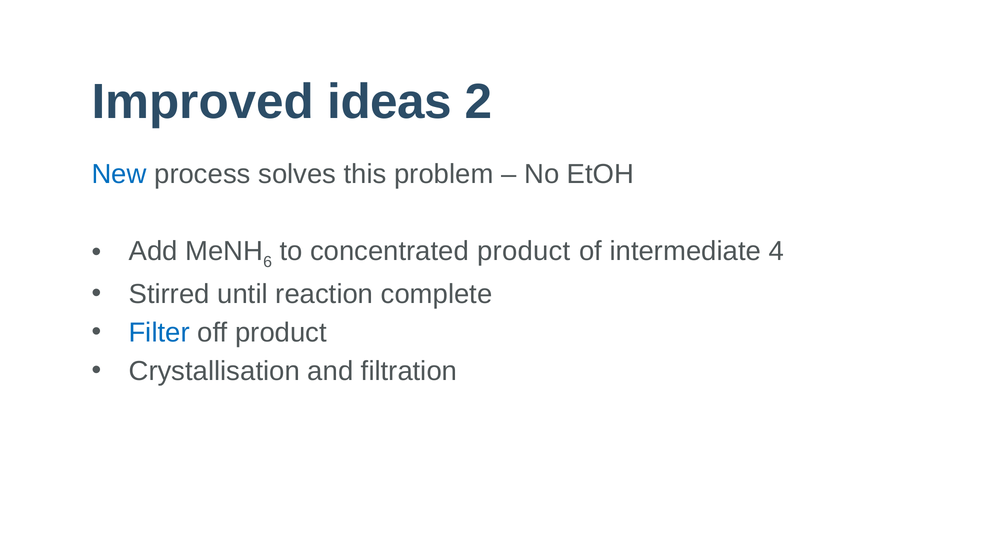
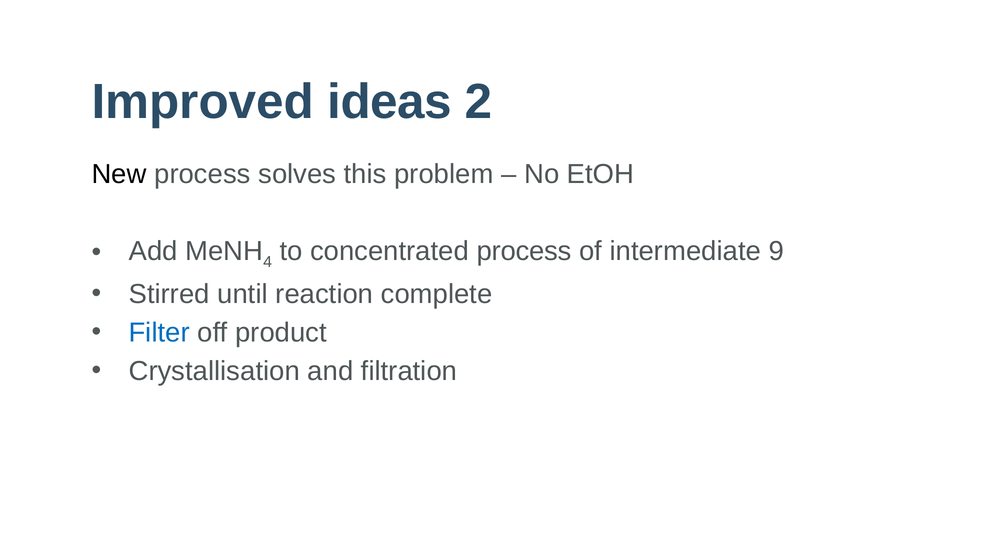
New colour: blue -> black
6: 6 -> 4
concentrated product: product -> process
4: 4 -> 9
